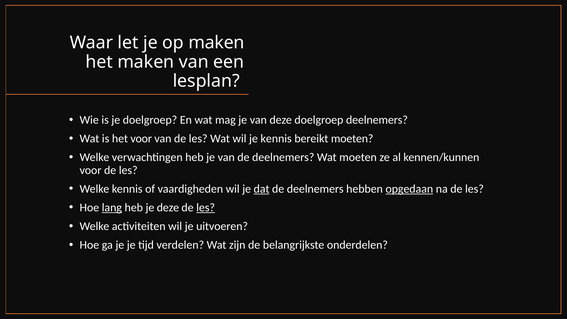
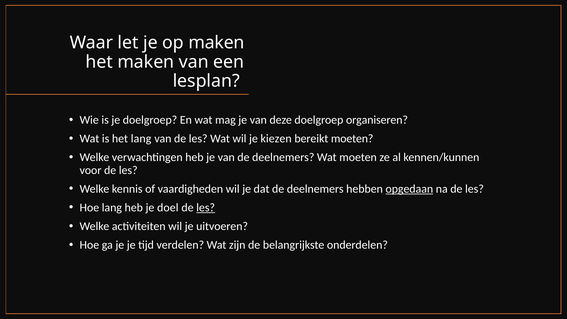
doelgroep deelnemers: deelnemers -> organiseren
het voor: voor -> lang
je kennis: kennis -> kiezen
dat underline: present -> none
lang at (112, 208) underline: present -> none
je deze: deze -> doel
